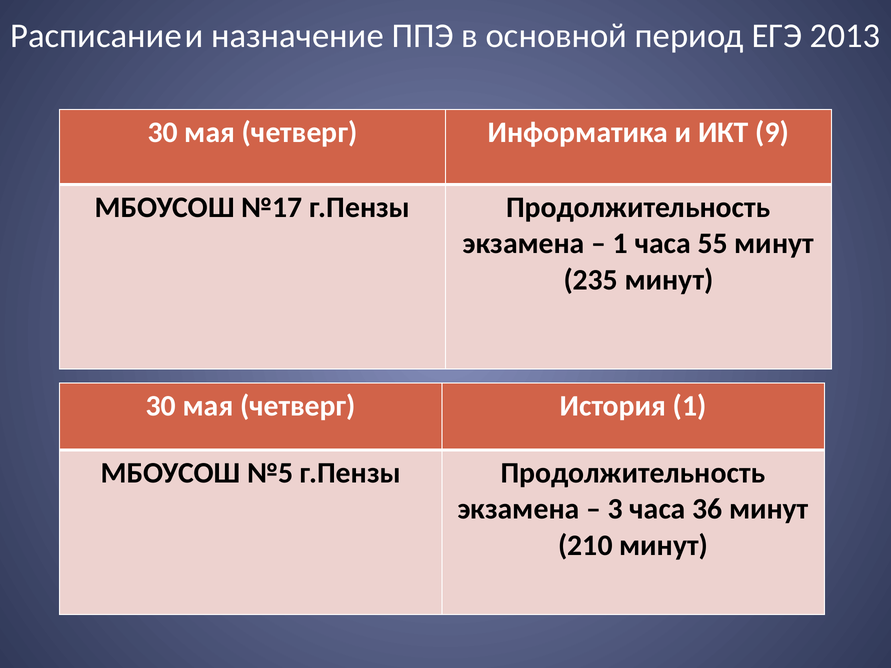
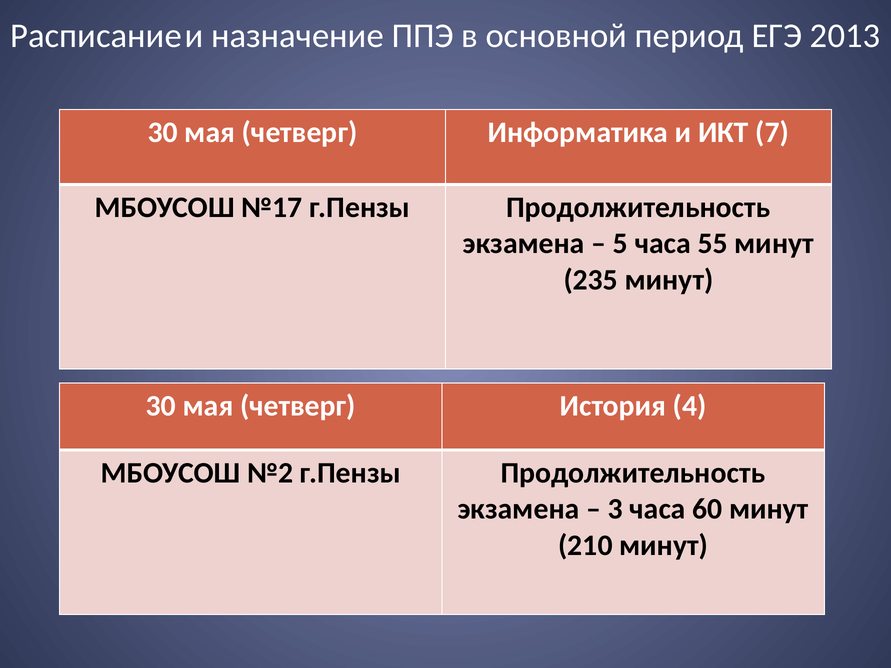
9: 9 -> 7
1 at (620, 244): 1 -> 5
История 1: 1 -> 4
№5: №5 -> №2
36: 36 -> 60
